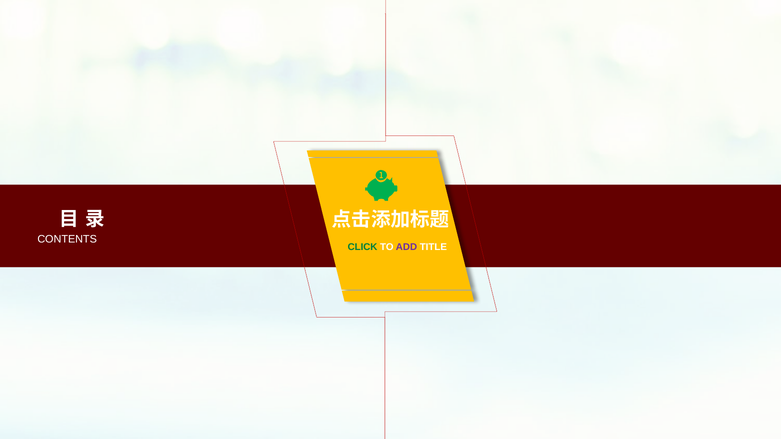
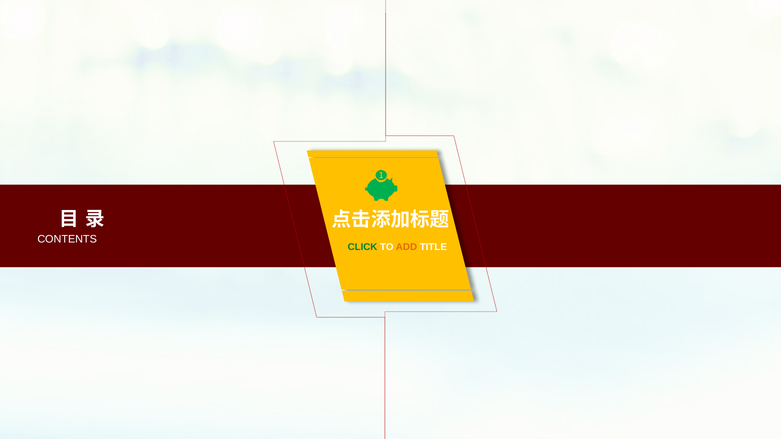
ADD colour: purple -> orange
